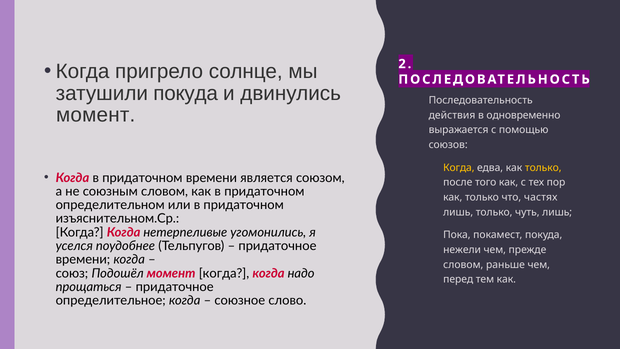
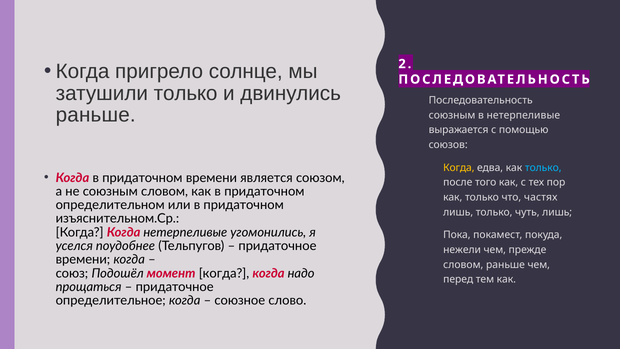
затушили покуда: покуда -> только
момент at (96, 115): момент -> раньше
действия at (452, 115): действия -> союзным
в одновременно: одновременно -> нетерпеливые
только at (543, 167) colour: yellow -> light blue
